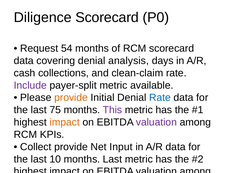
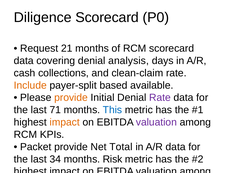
54: 54 -> 21
Include colour: purple -> orange
payer-split metric: metric -> based
Rate at (160, 97) colour: blue -> purple
75: 75 -> 71
This at (112, 110) colour: purple -> blue
Collect at (36, 146): Collect -> Packet
Input: Input -> Total
10: 10 -> 34
months Last: Last -> Risk
